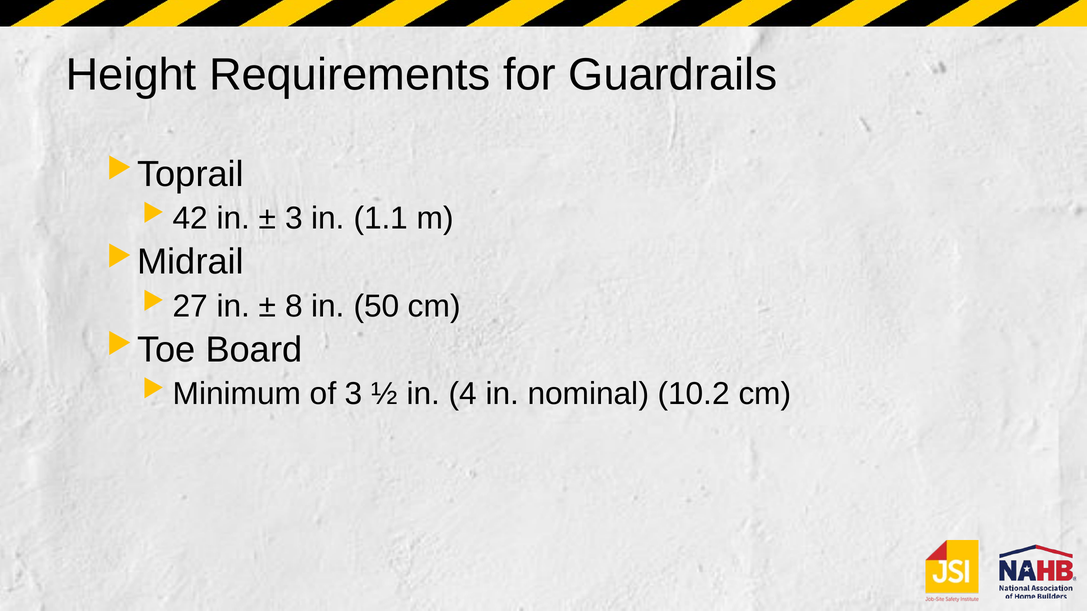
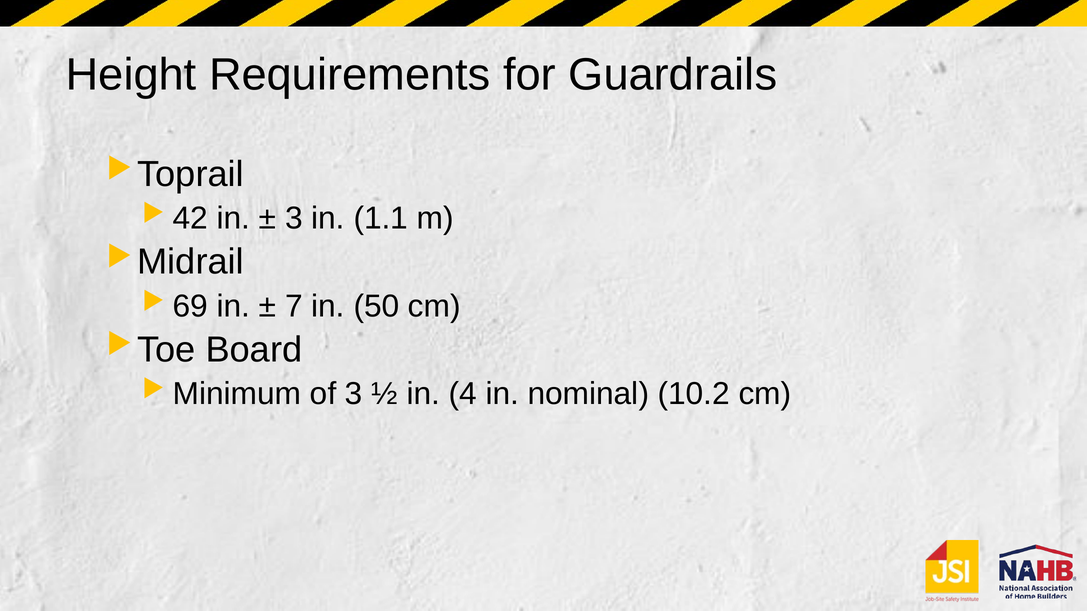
27: 27 -> 69
8: 8 -> 7
